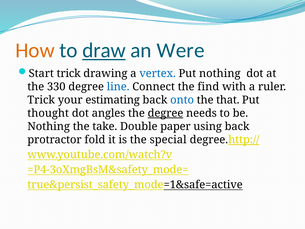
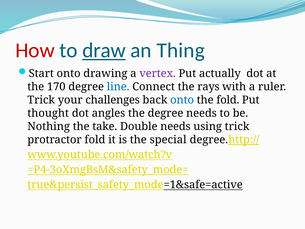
How colour: orange -> red
Were: Were -> Thing
Start trick: trick -> onto
vertex colour: blue -> purple
Put nothing: nothing -> actually
330: 330 -> 170
find: find -> rays
estimating: estimating -> challenges
the that: that -> fold
degree at (165, 113) underline: present -> none
Double paper: paper -> needs
using back: back -> trick
